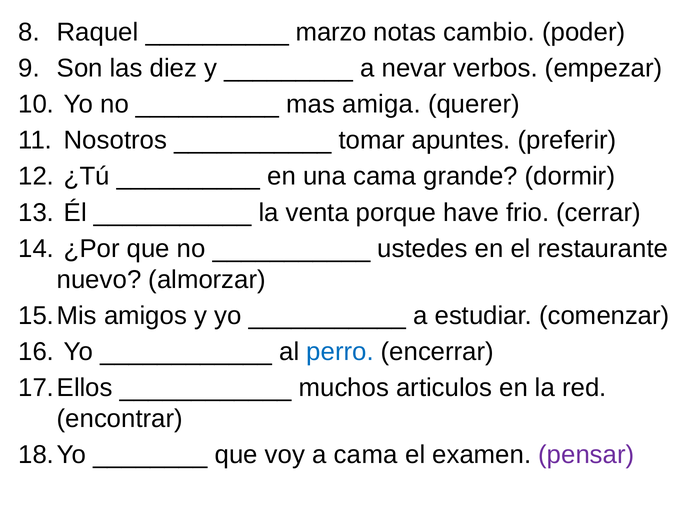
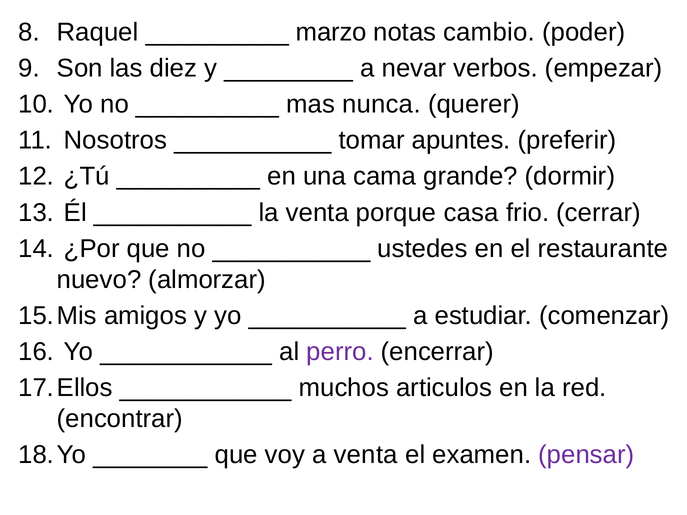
amiga: amiga -> nunca
have: have -> casa
perro colour: blue -> purple
a cama: cama -> venta
